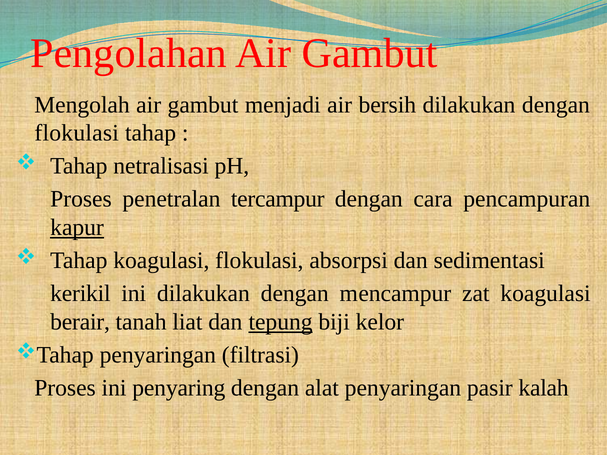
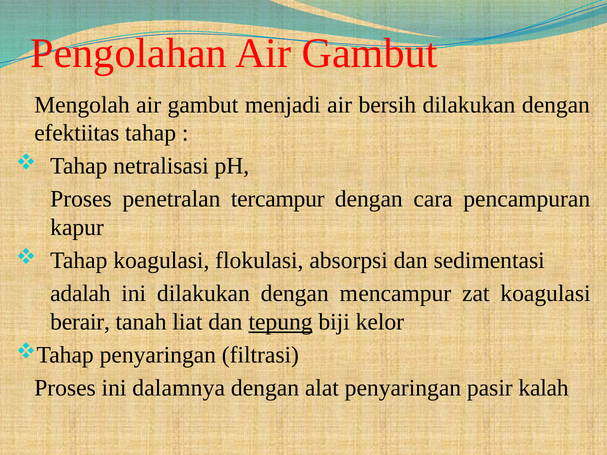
flokulasi at (77, 133): flokulasi -> efektiitas
kapur underline: present -> none
kerikil: kerikil -> adalah
penyaring: penyaring -> dalamnya
